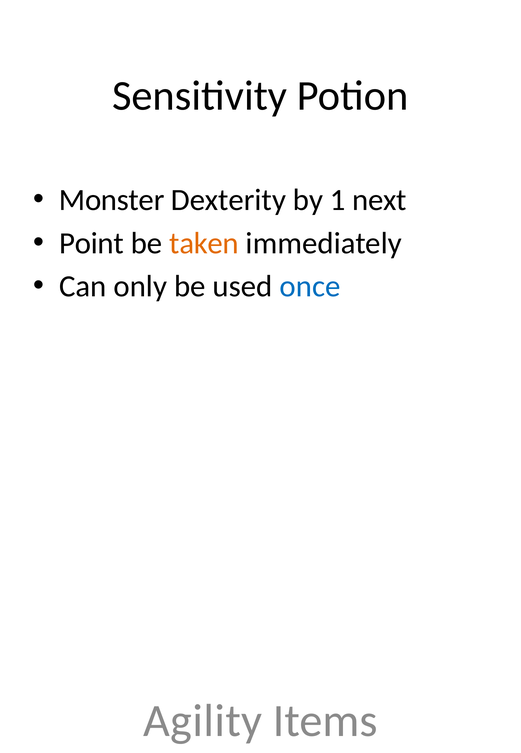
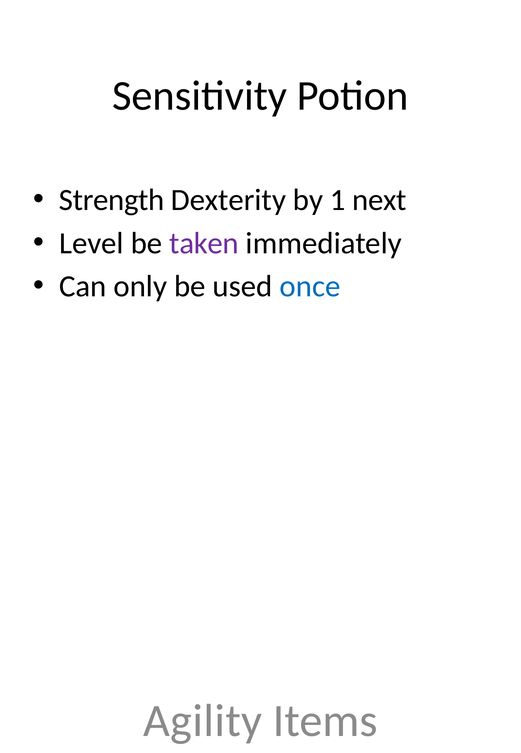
Monster: Monster -> Strength
Point: Point -> Level
taken colour: orange -> purple
